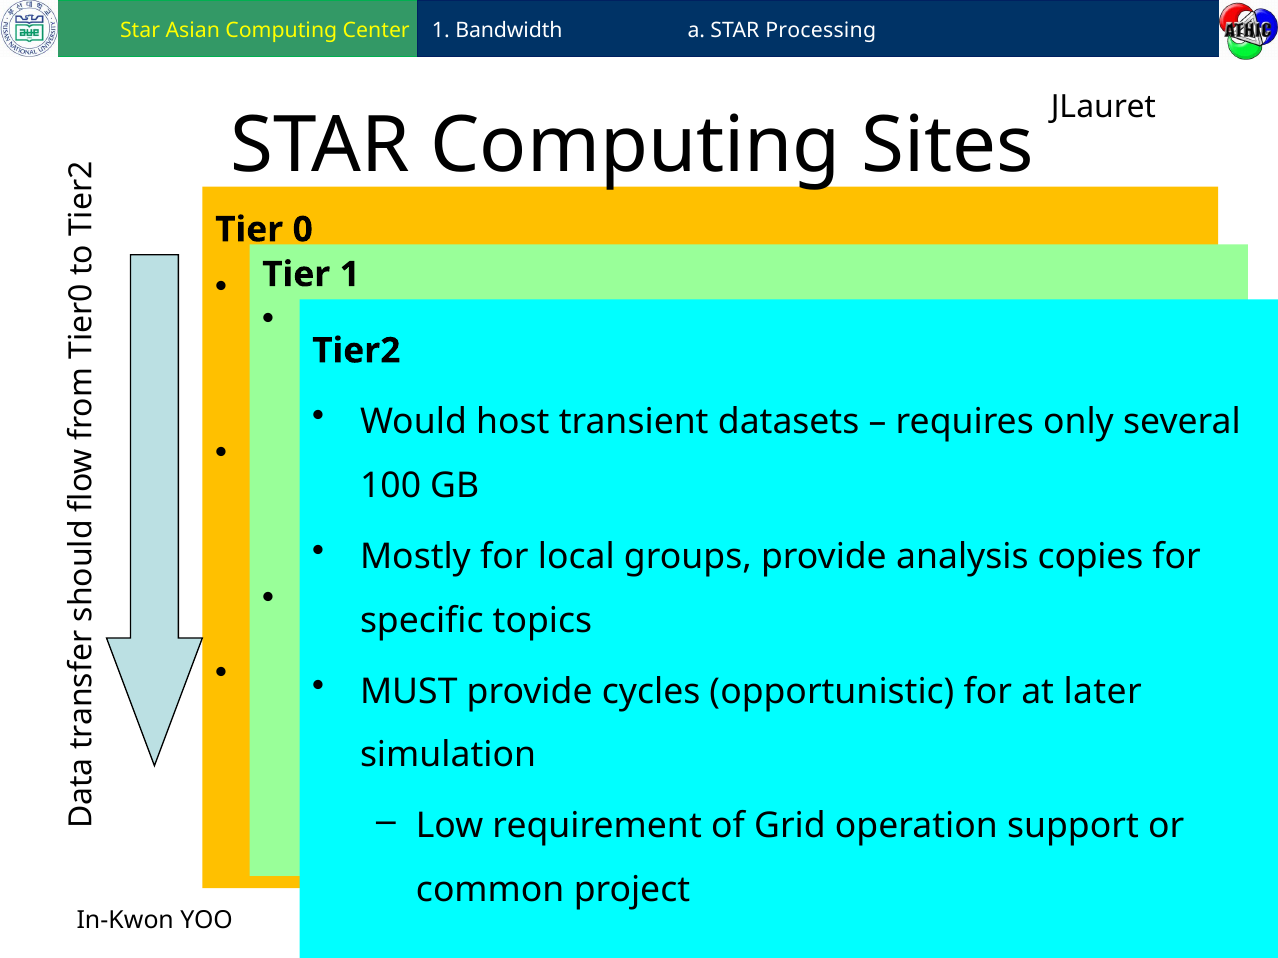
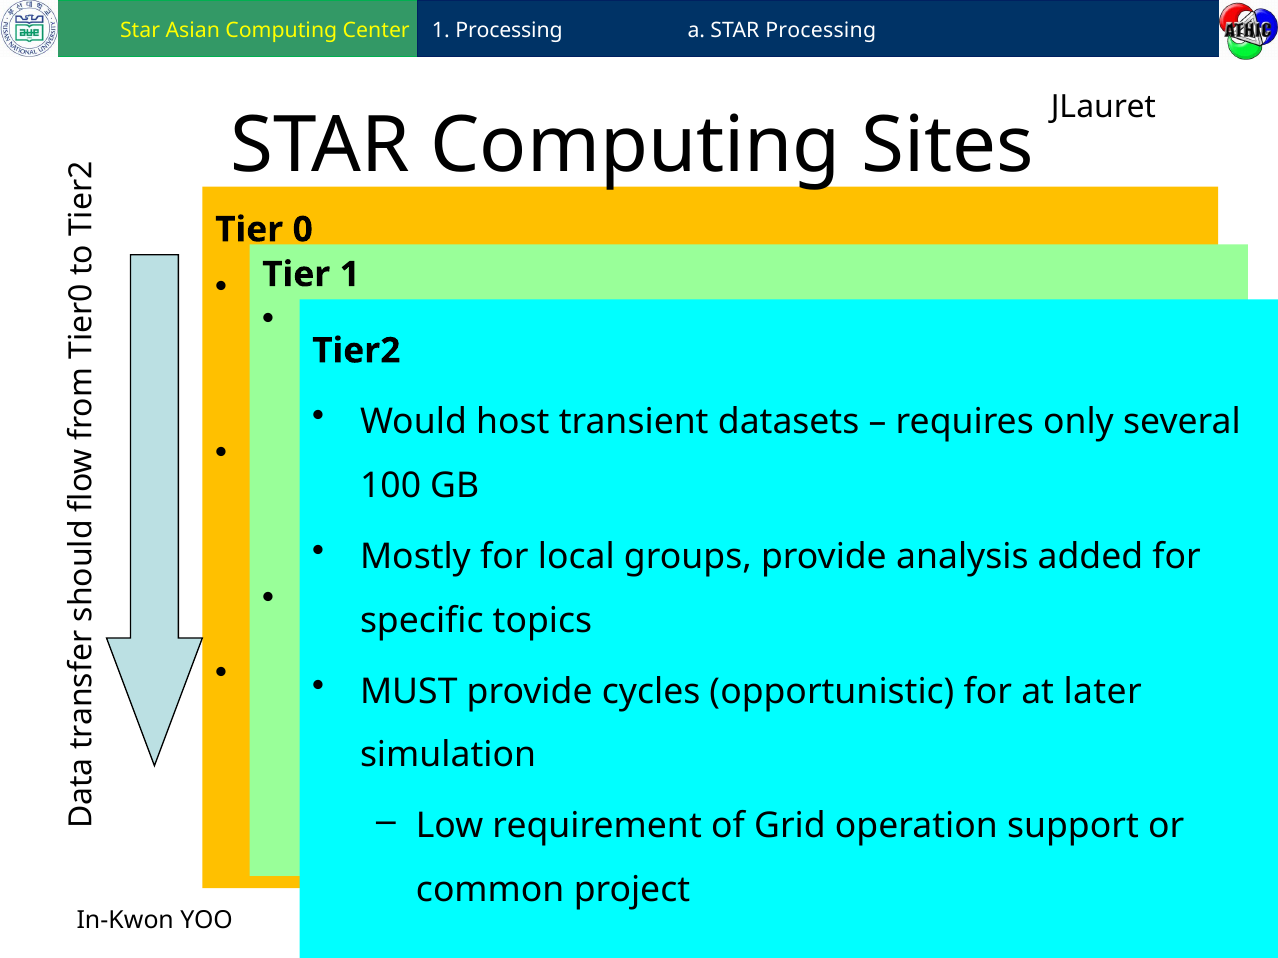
1 Bandwidth: Bandwidth -> Processing
copies at (1091, 557): copies -> added
